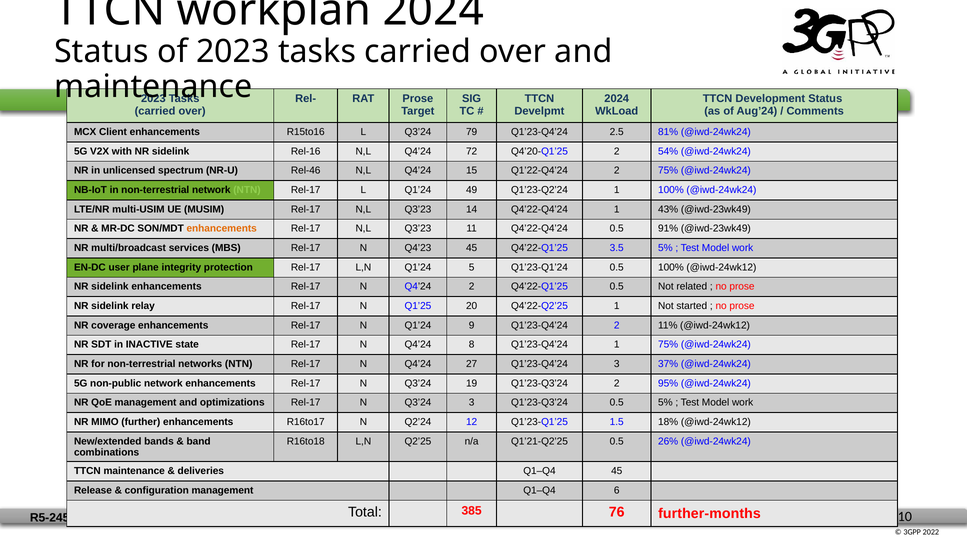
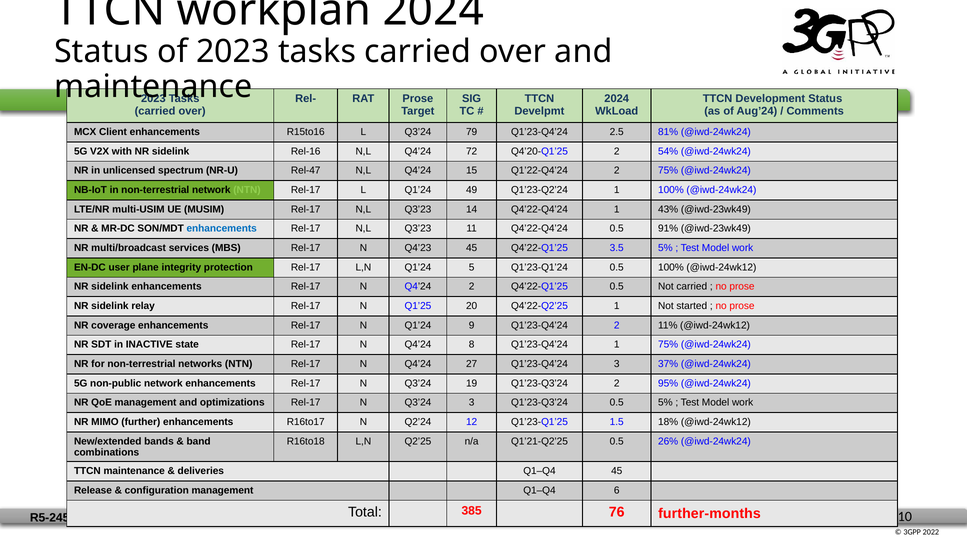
Rel-46: Rel-46 -> Rel-47
enhancements at (222, 229) colour: orange -> blue
Not related: related -> carried
